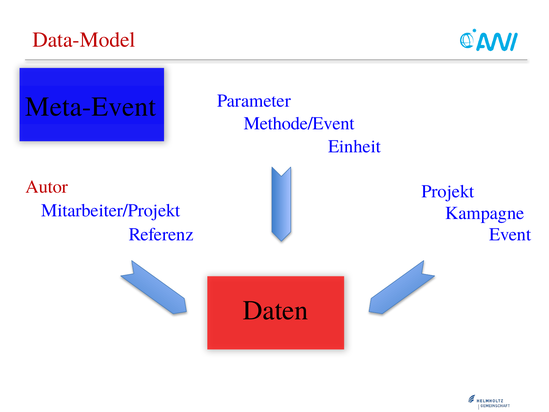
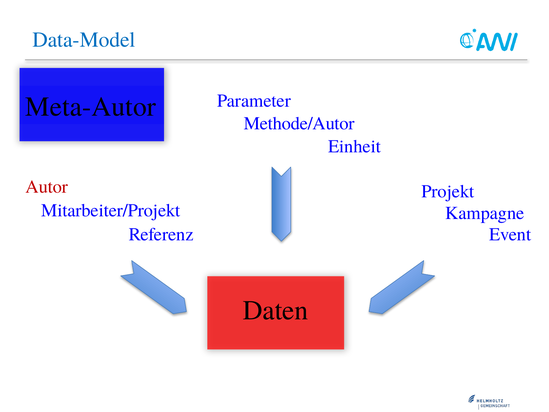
Data-Model colour: red -> blue
Meta-Event: Meta-Event -> Meta-Autor
Methode/Event: Methode/Event -> Methode/Autor
